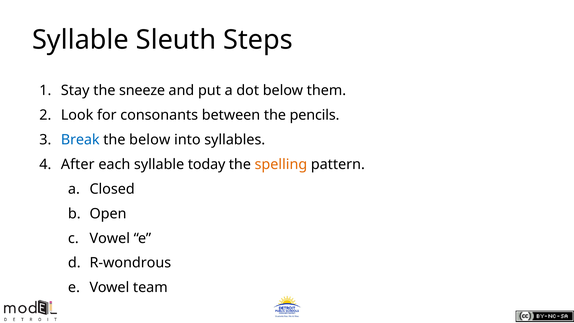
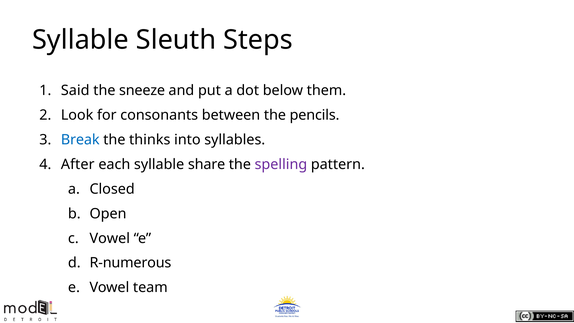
Stay: Stay -> Said
the below: below -> thinks
today: today -> share
spelling colour: orange -> purple
R-wondrous: R-wondrous -> R-numerous
